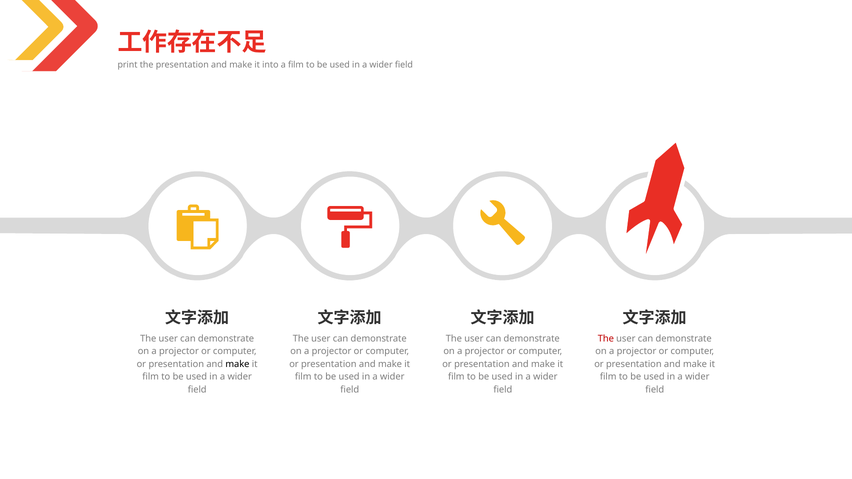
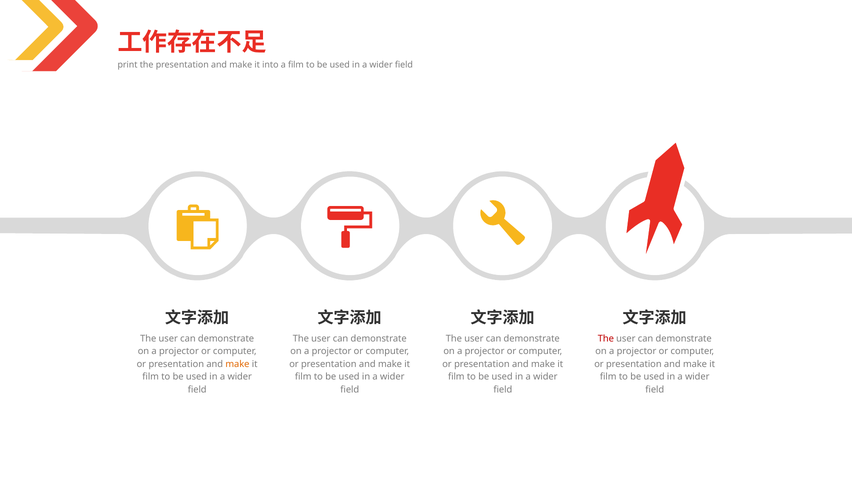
make at (237, 364) colour: black -> orange
